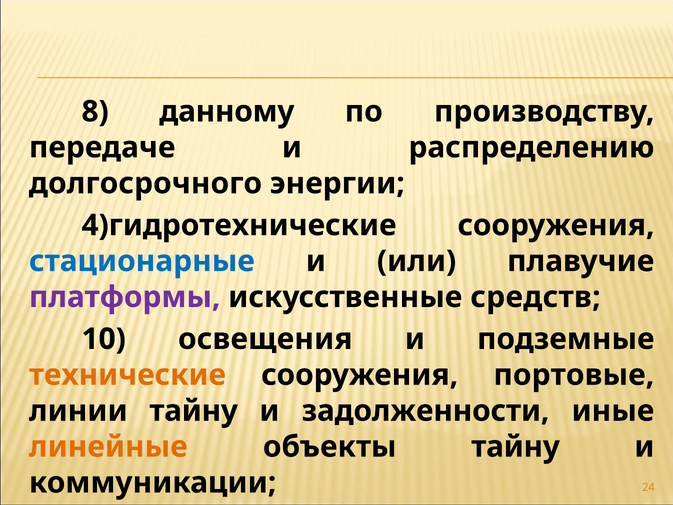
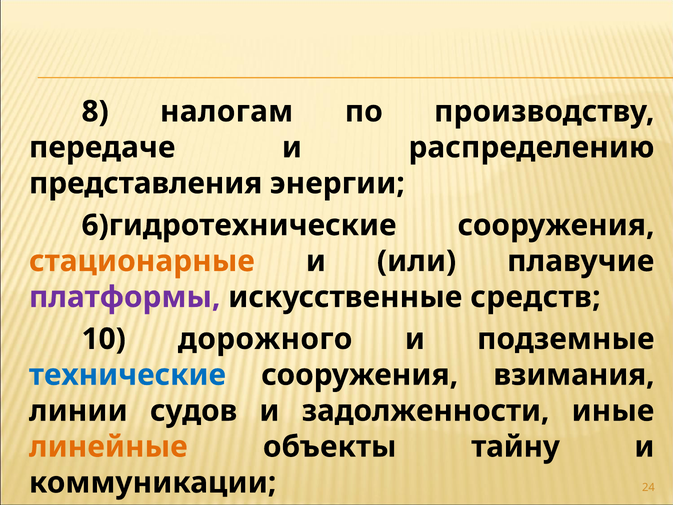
данному: данному -> налогам
долгосрочного: долгосрочного -> представления
4)гидротехнические: 4)гидротехнические -> 6)гидротехнические
стационарные colour: blue -> orange
освещения: освещения -> дорожного
технические colour: orange -> blue
портовые: портовые -> взимания
линии тайну: тайну -> судов
